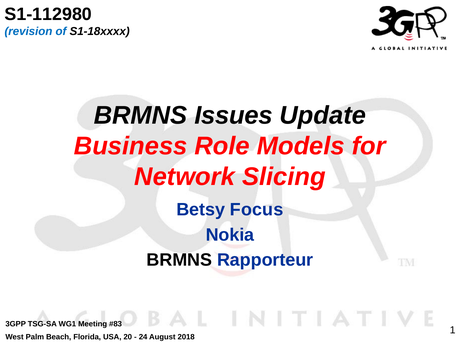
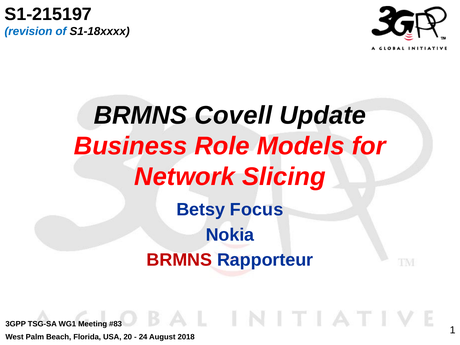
S1-112980: S1-112980 -> S1-215197
Issues: Issues -> Covell
BRMNS at (179, 260) colour: black -> red
